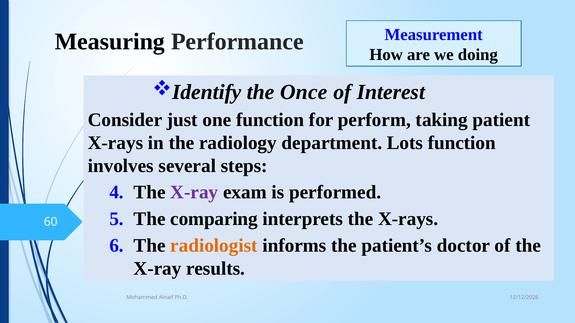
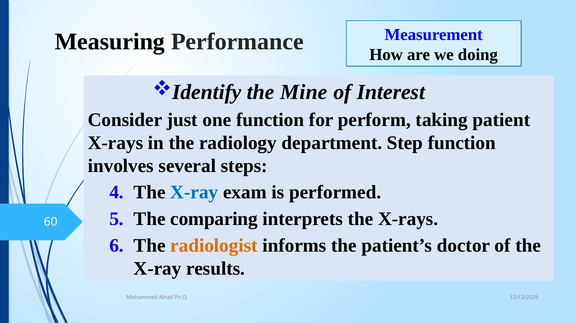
Once: Once -> Mine
Lots: Lots -> Step
X-ray at (194, 193) colour: purple -> blue
